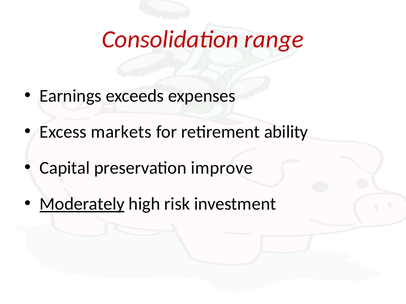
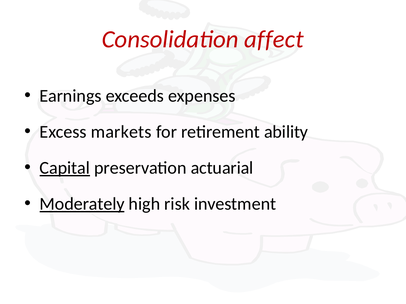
range: range -> affect
Capital underline: none -> present
improve: improve -> actuarial
